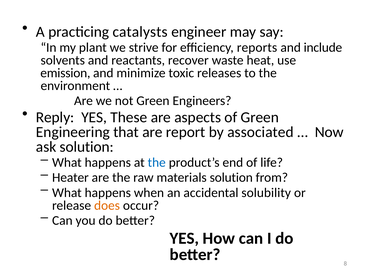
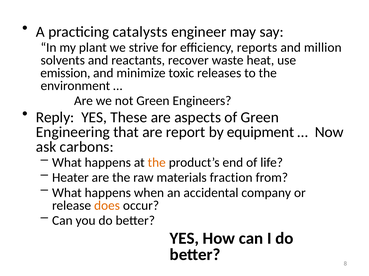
include: include -> million
associated: associated -> equipment
ask solution: solution -> carbons
the at (157, 163) colour: blue -> orange
materials solution: solution -> fraction
solubility: solubility -> company
